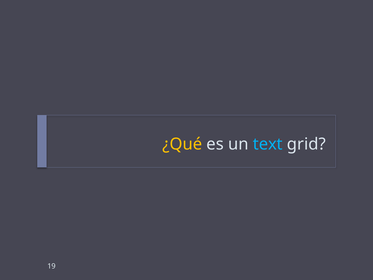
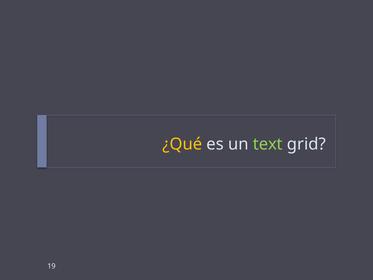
text colour: light blue -> light green
